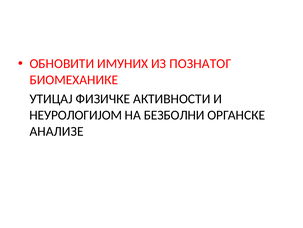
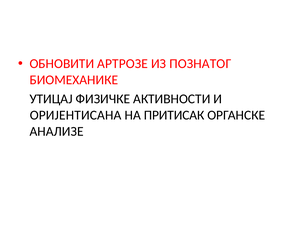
ИМУНИХ: ИМУНИХ -> АРТРОЗЕ
НЕУРОЛОГИЈОМ: НЕУРОЛОГИЈОМ -> ОРИЈЕНТИСАНА
БЕЗБОЛНИ: БЕЗБОЛНИ -> ПРИТИСАК
